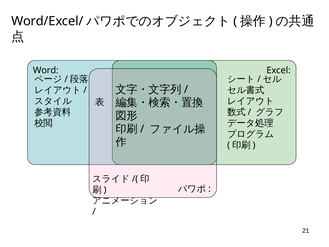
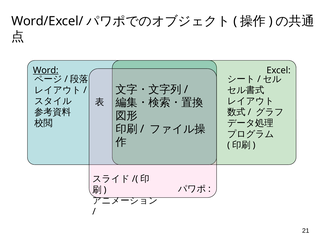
Word underline: none -> present
